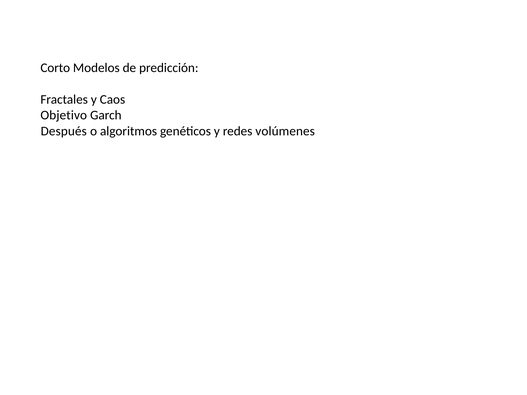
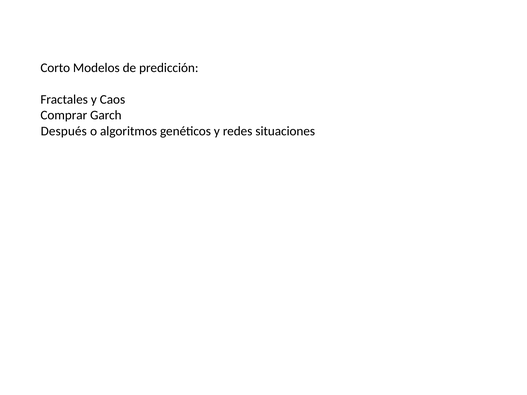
Objetivo: Objetivo -> Comprar
volúmenes: volúmenes -> situaciones
